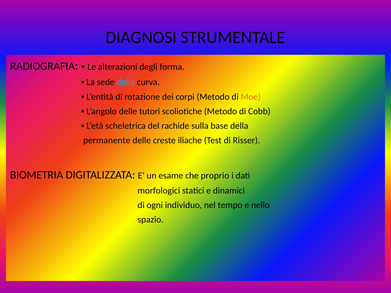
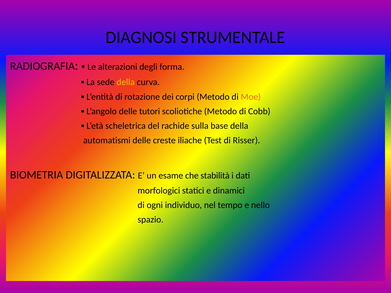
della at (126, 82) colour: light blue -> yellow
permanente: permanente -> automatismi
proprio: proprio -> stabilità
